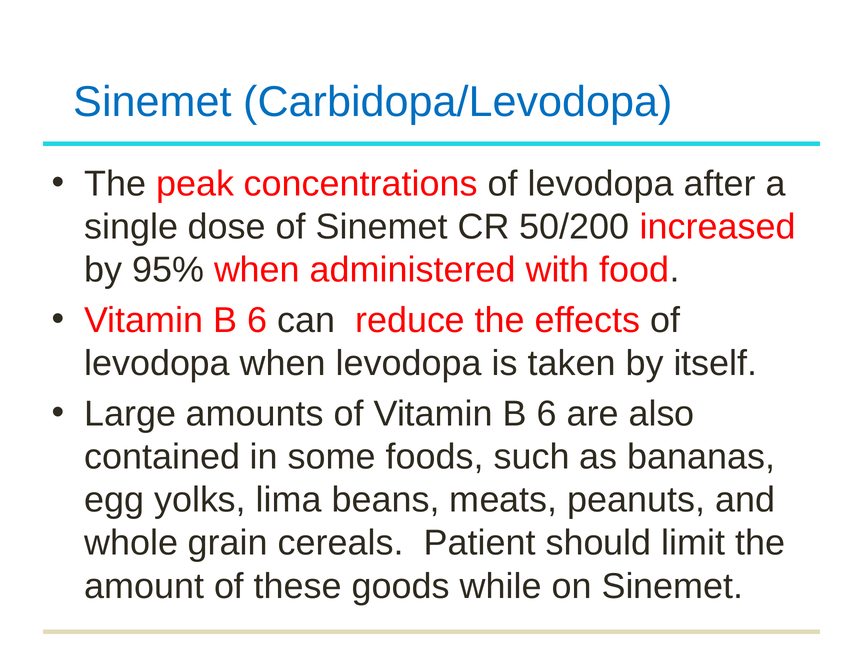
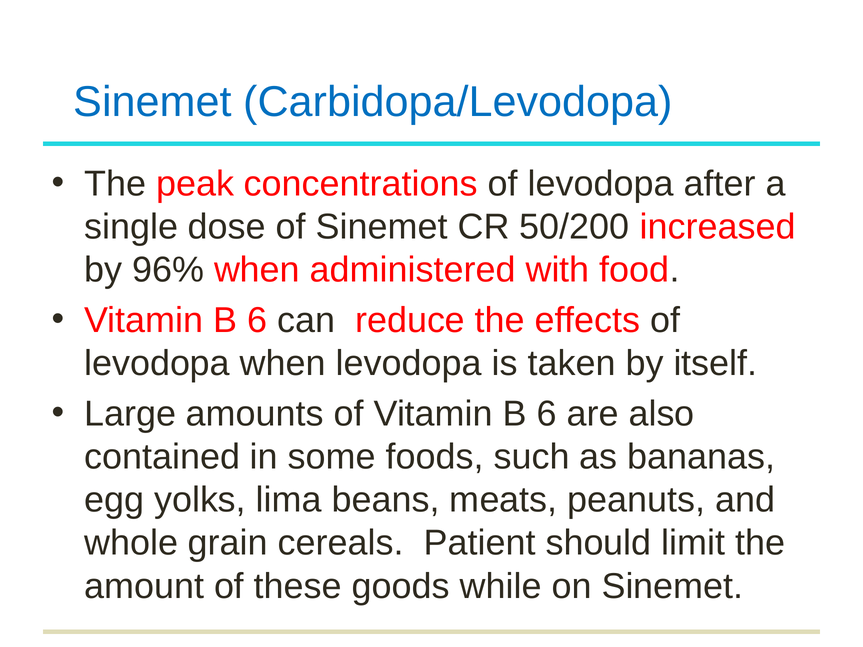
95%: 95% -> 96%
